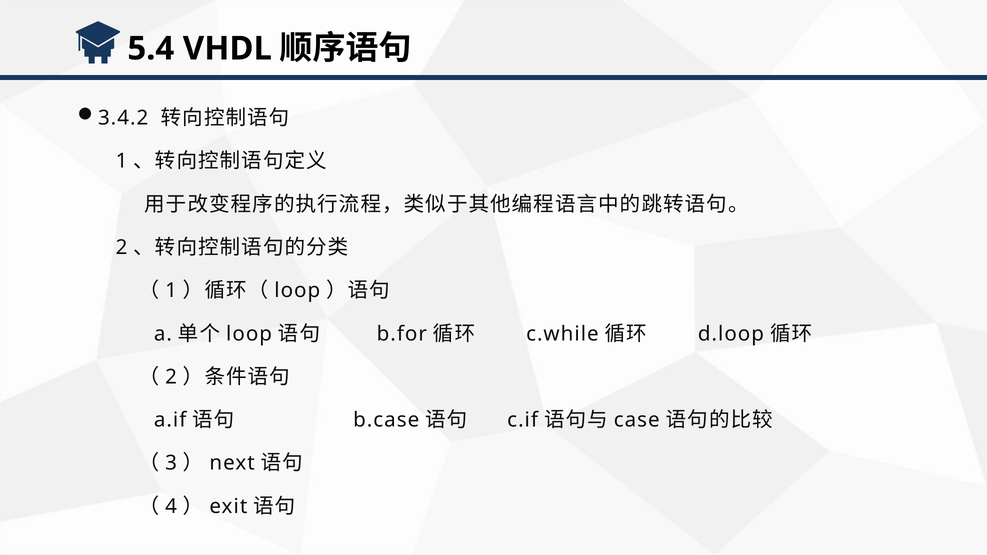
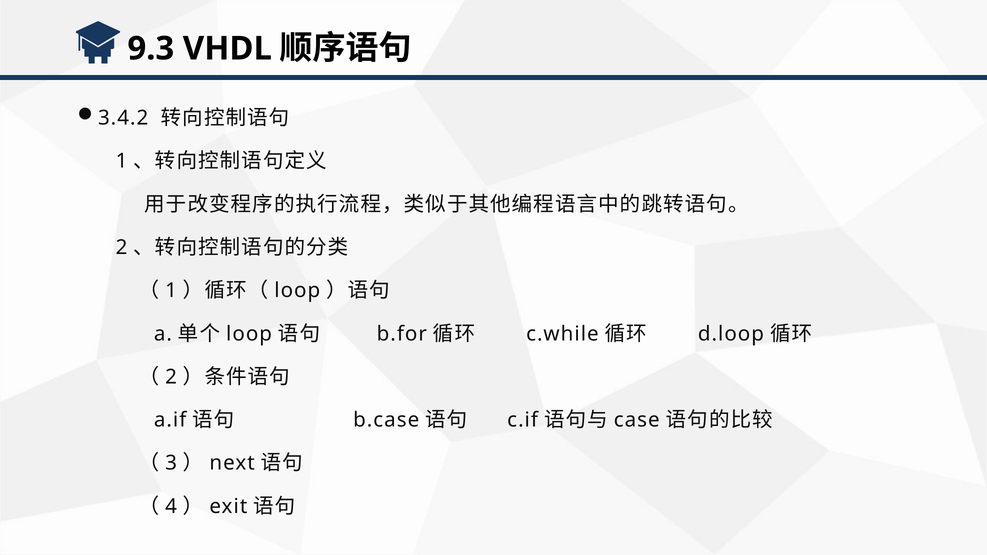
5.4: 5.4 -> 9.3
